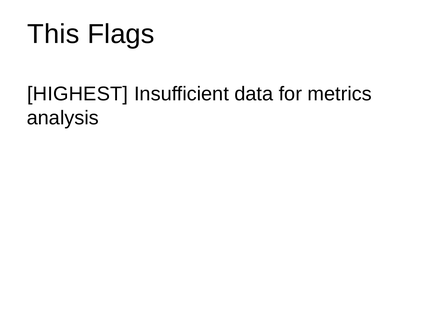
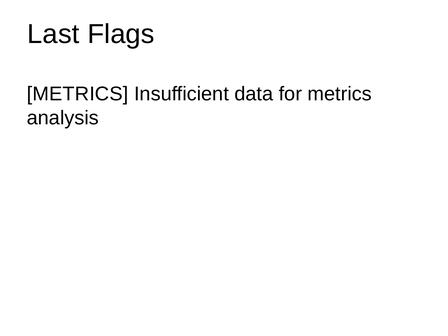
This: This -> Last
HIGHEST at (78, 94): HIGHEST -> METRICS
